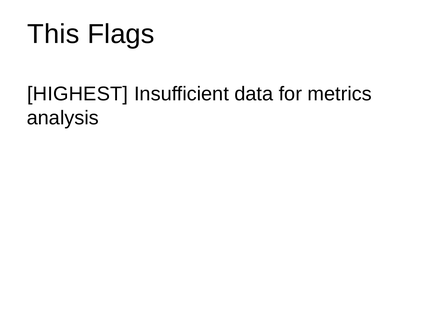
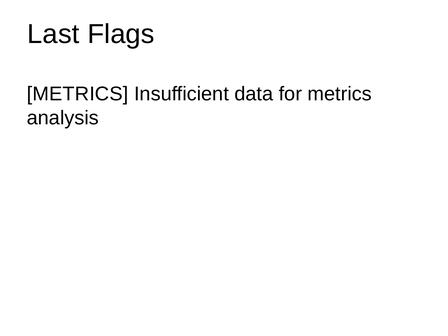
This: This -> Last
HIGHEST at (78, 94): HIGHEST -> METRICS
